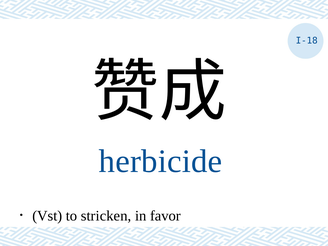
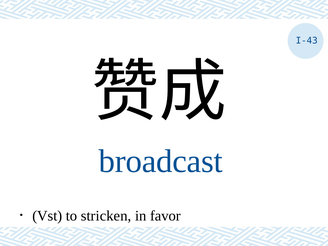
I-18: I-18 -> I-43
herbicide: herbicide -> broadcast
